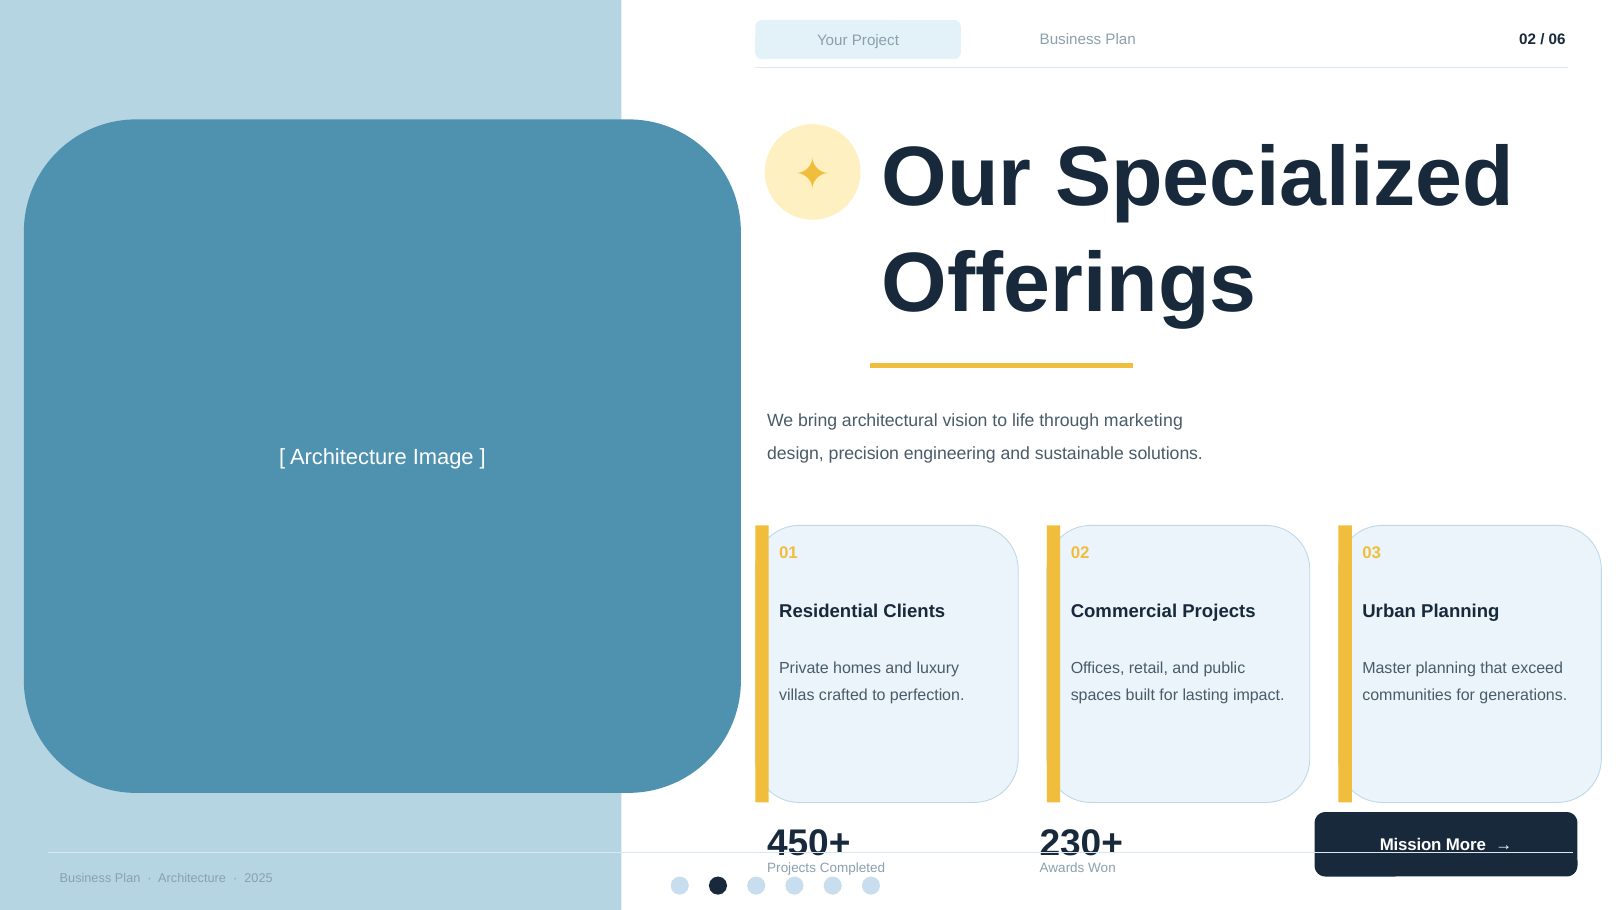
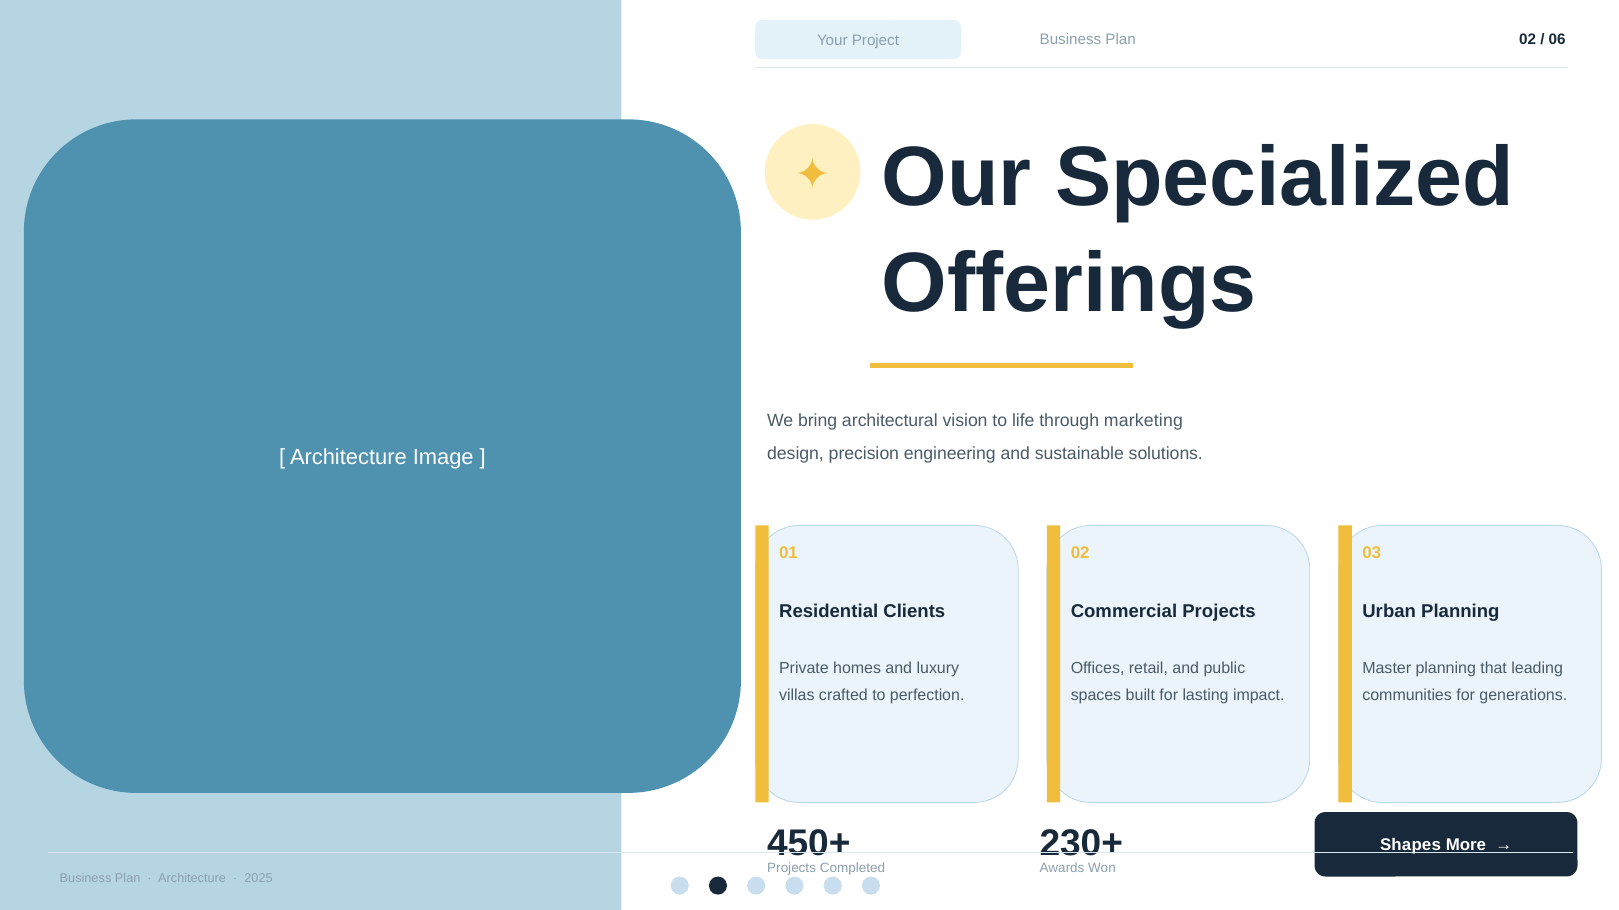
exceed: exceed -> leading
Mission: Mission -> Shapes
